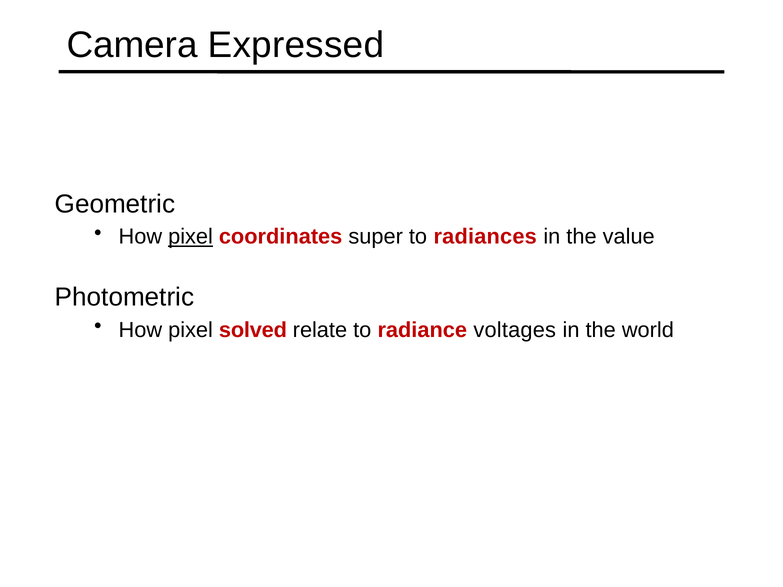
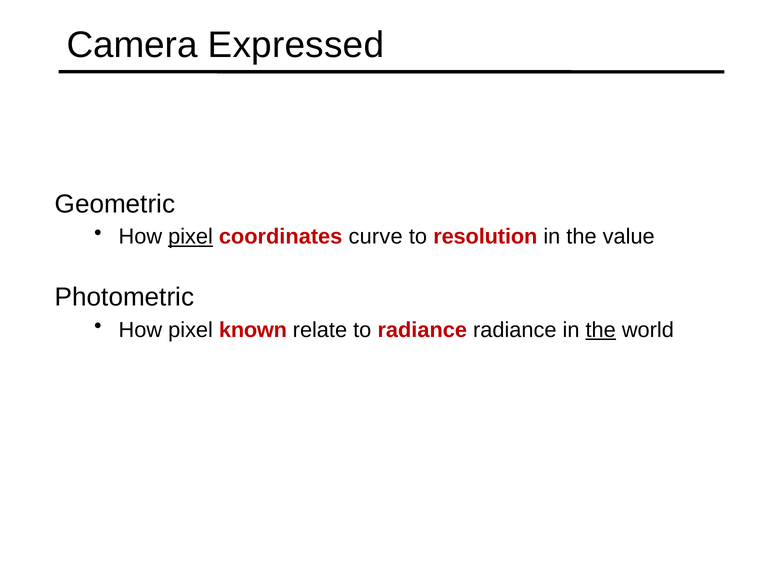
super: super -> curve
radiances: radiances -> resolution
solved: solved -> known
radiance voltages: voltages -> radiance
the at (601, 330) underline: none -> present
